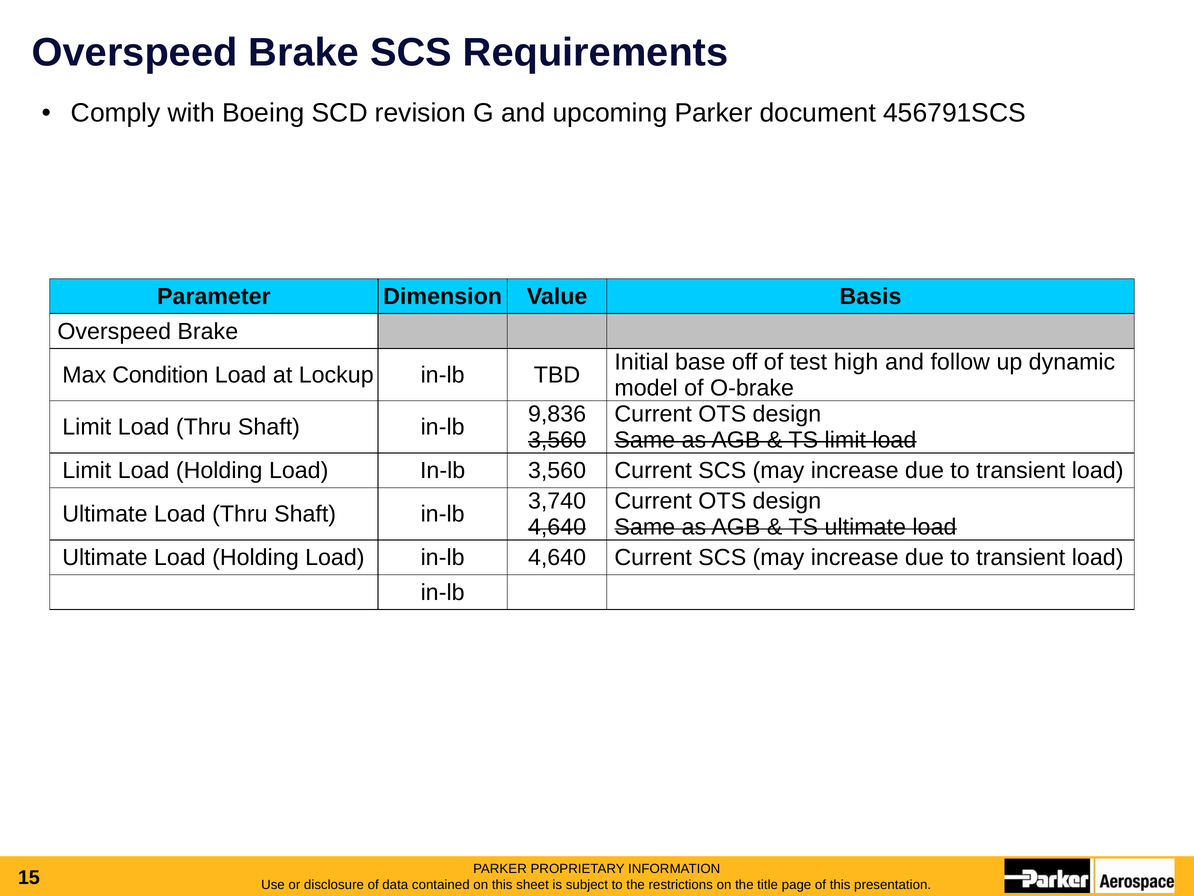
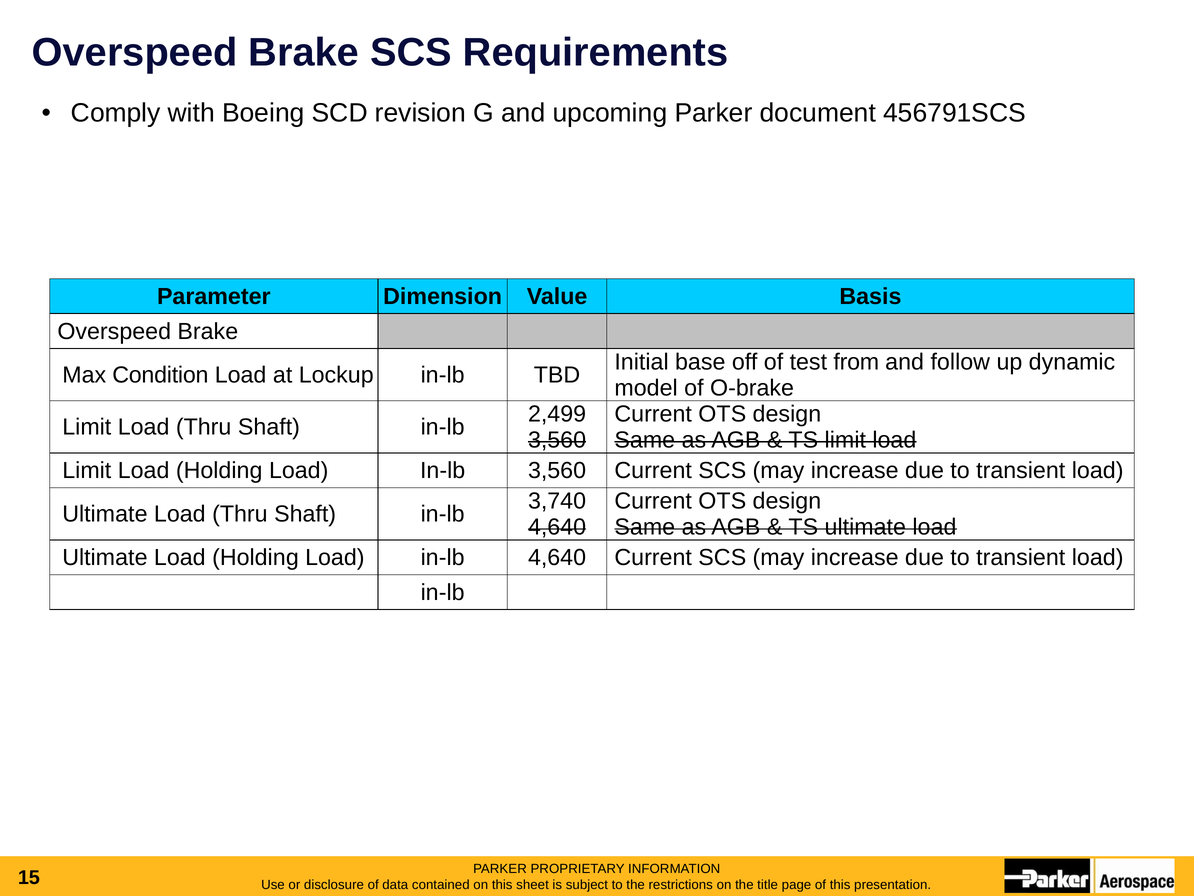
high: high -> from
9,836: 9,836 -> 2,499
